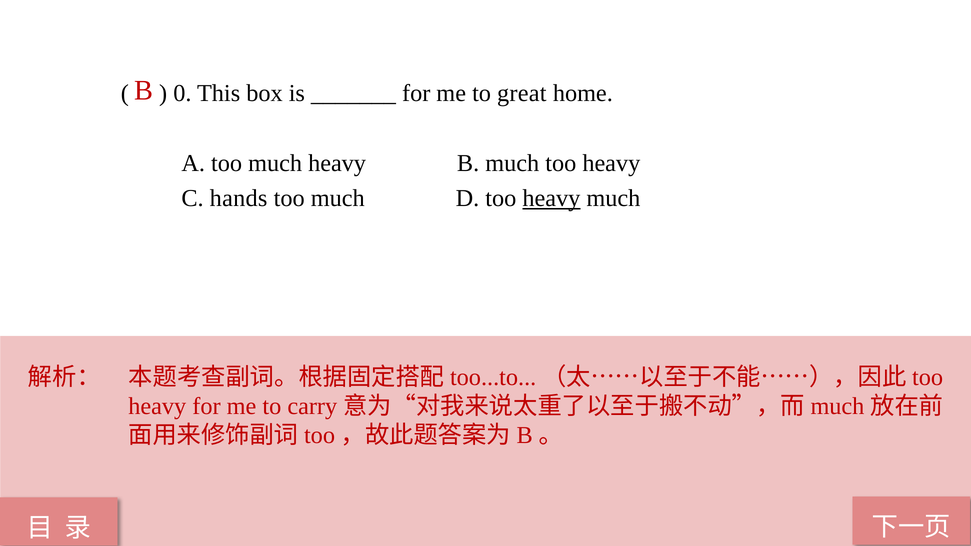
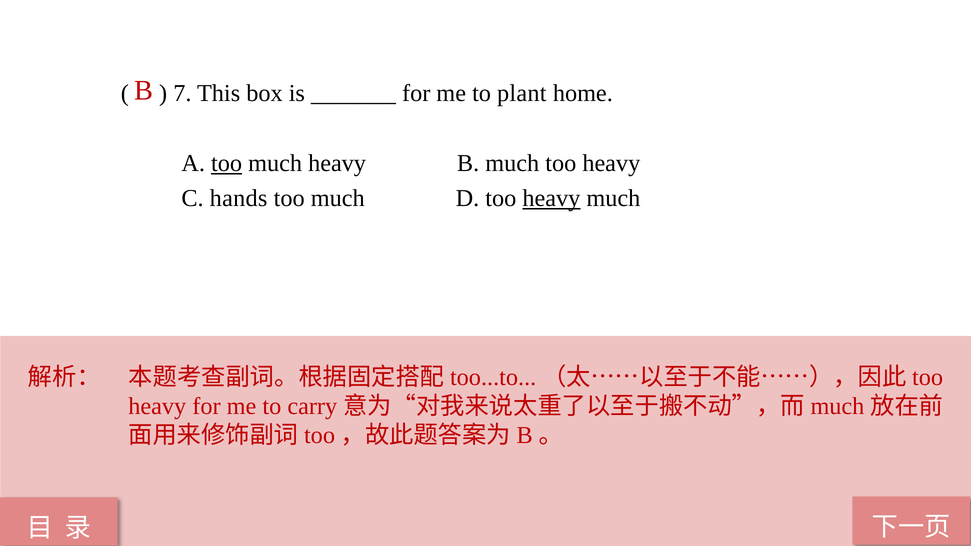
0: 0 -> 7
great: great -> plant
too at (227, 163) underline: none -> present
